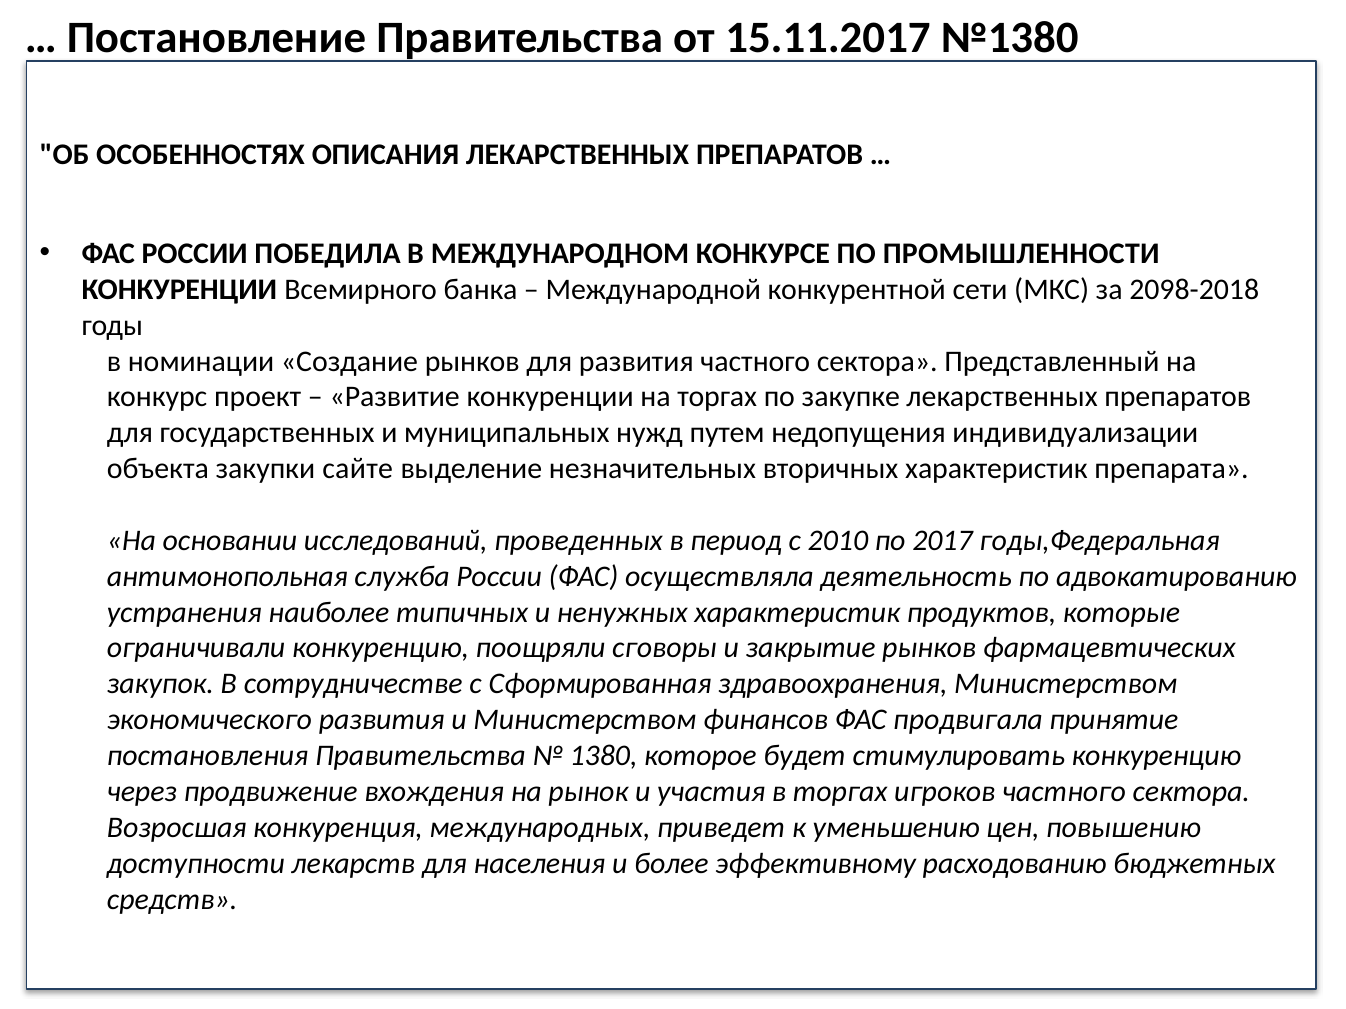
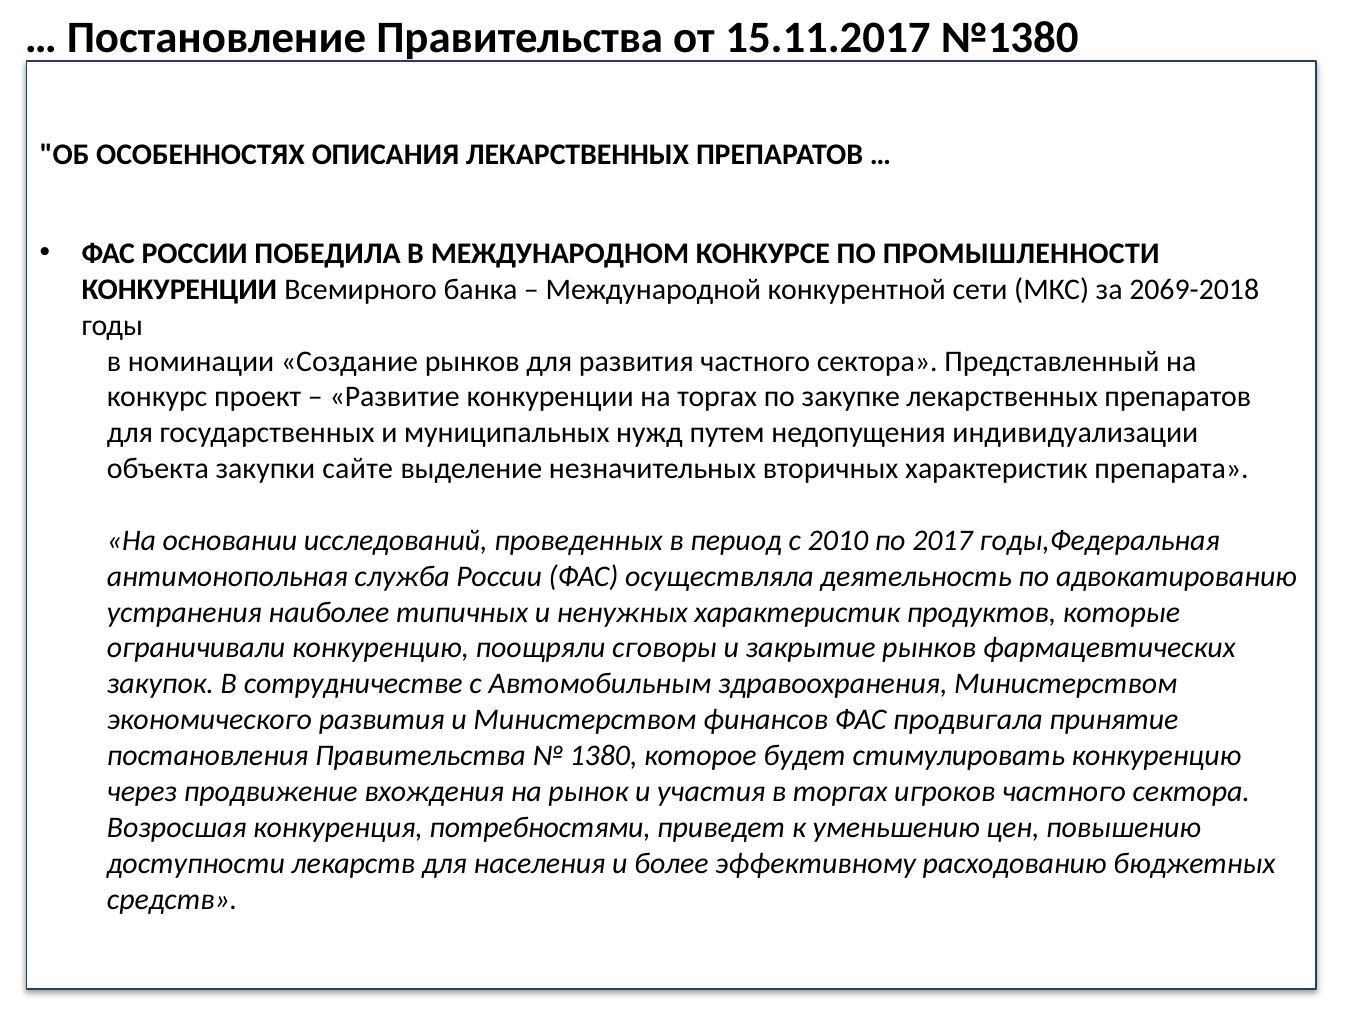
2098-2018: 2098-2018 -> 2069-2018
Сформированная: Сформированная -> Автомобильным
международных: международных -> потребностями
